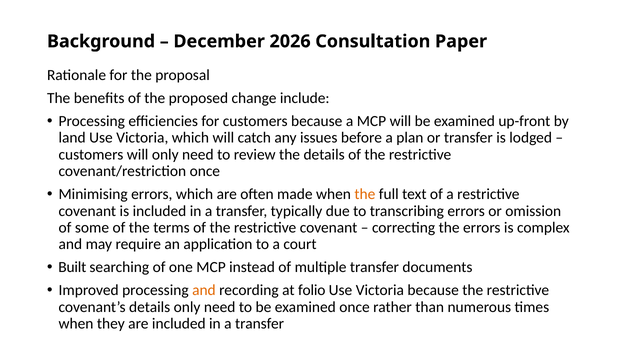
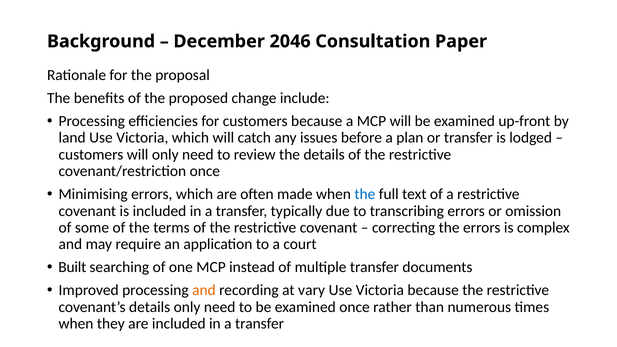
2026: 2026 -> 2046
the at (365, 194) colour: orange -> blue
folio: folio -> vary
